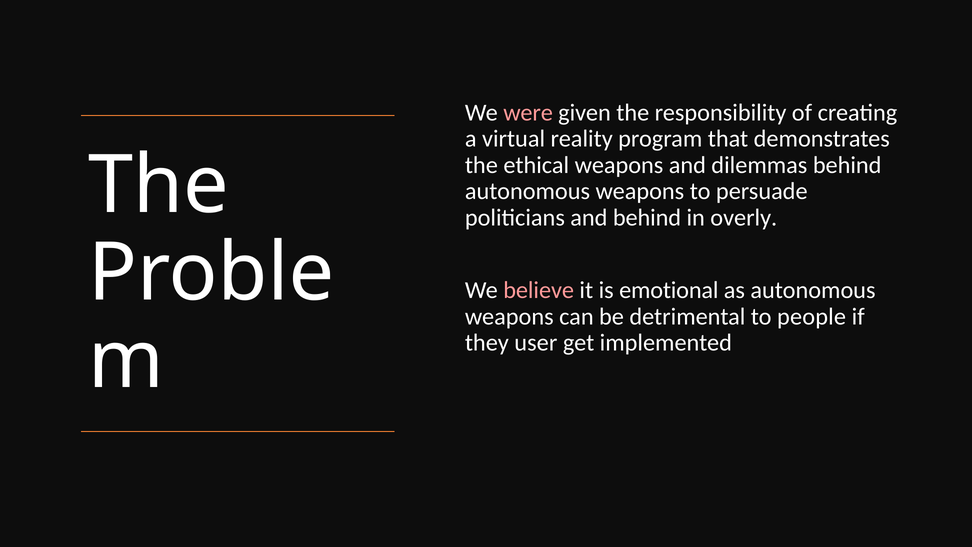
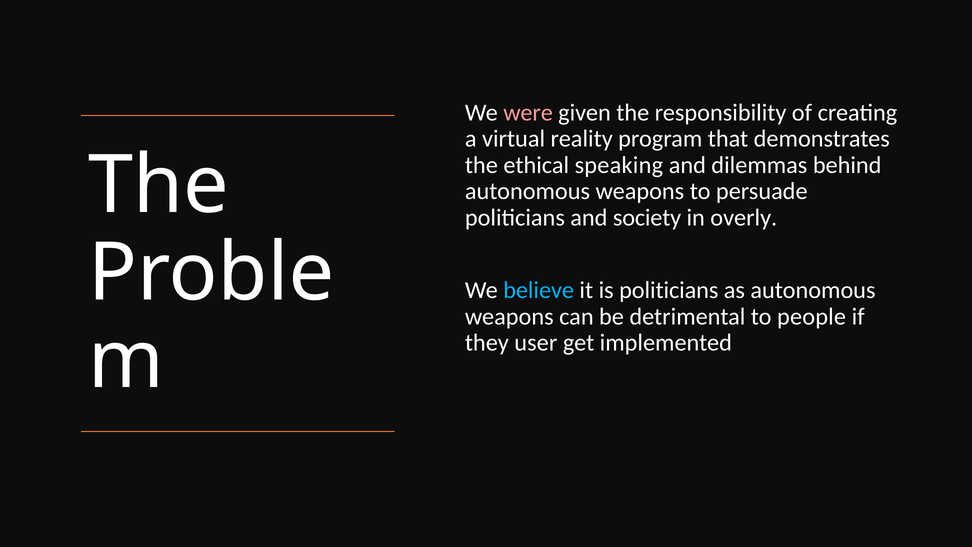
ethical weapons: weapons -> speaking
and behind: behind -> society
believe colour: pink -> light blue
is emotional: emotional -> politicians
